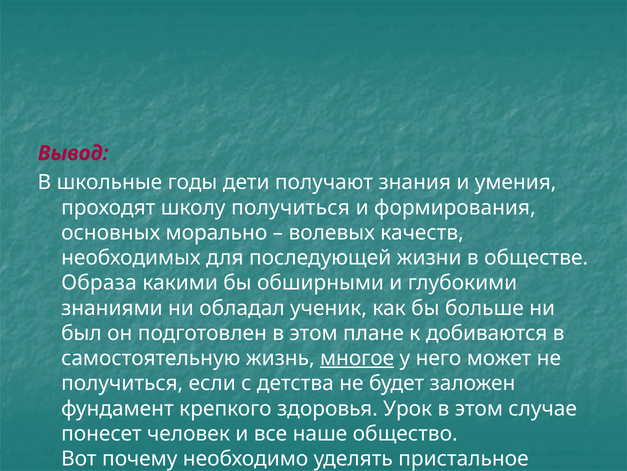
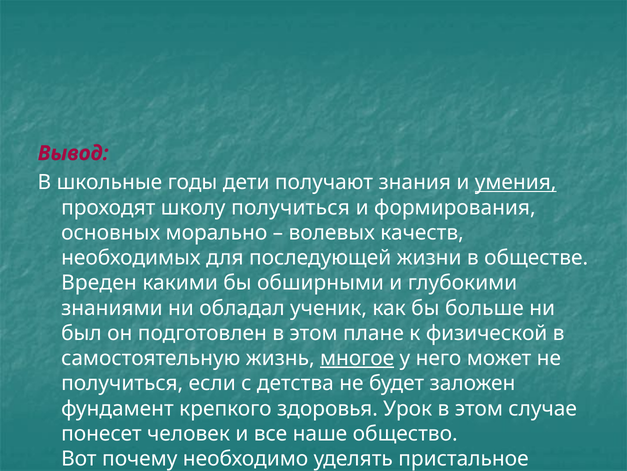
умения underline: none -> present
Образа: Образа -> Вреден
к добиваются: добиваются -> физической
